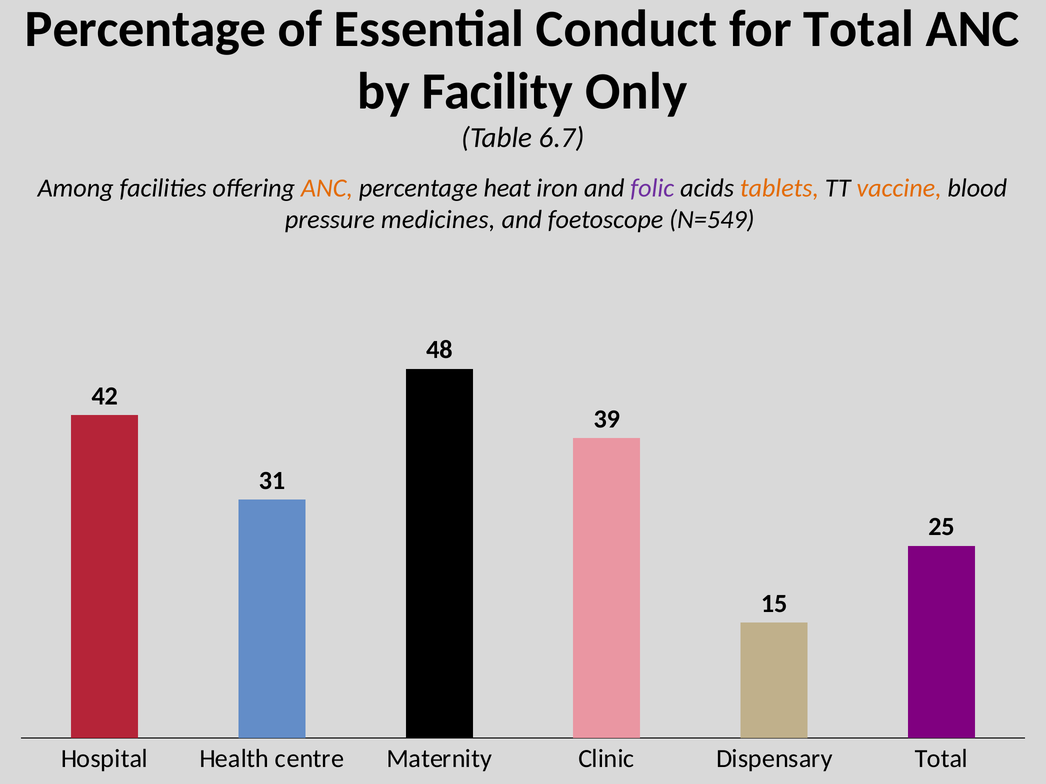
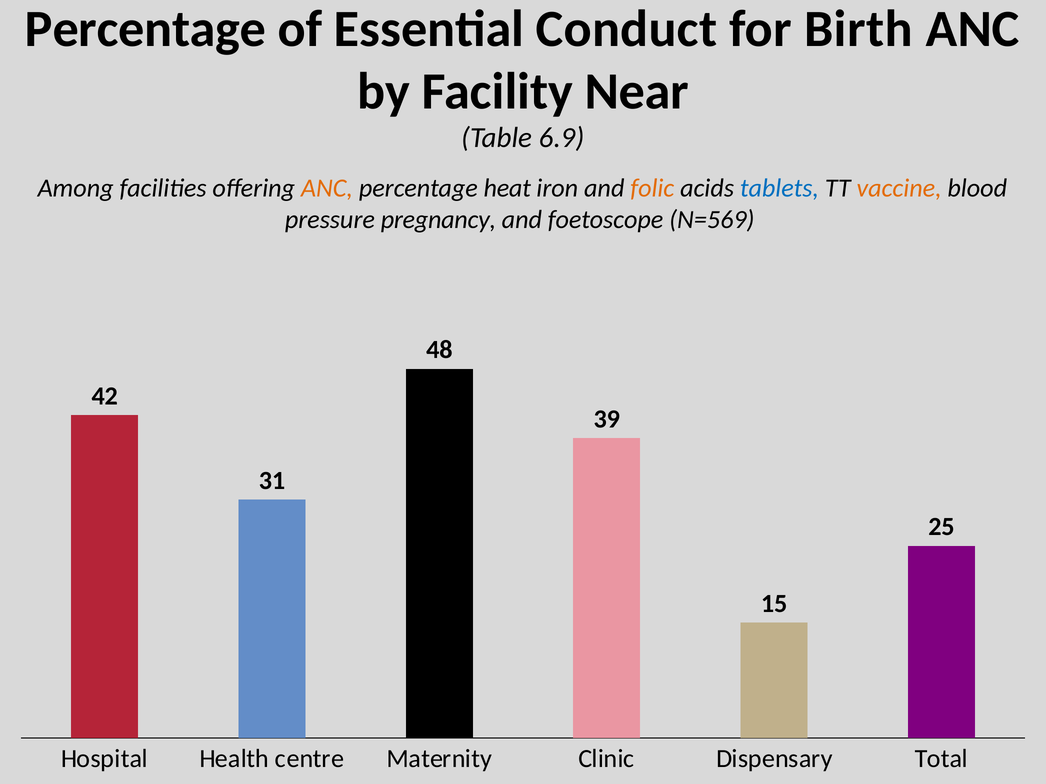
for Total: Total -> Birth
Only: Only -> Near
6.7: 6.7 -> 6.9
folic colour: purple -> orange
tablets colour: orange -> blue
medicines: medicines -> pregnancy
N=549: N=549 -> N=569
